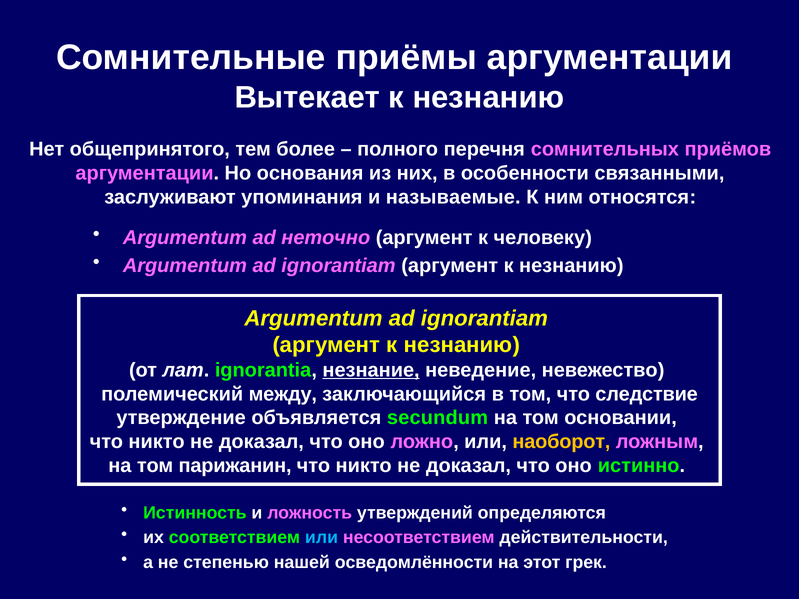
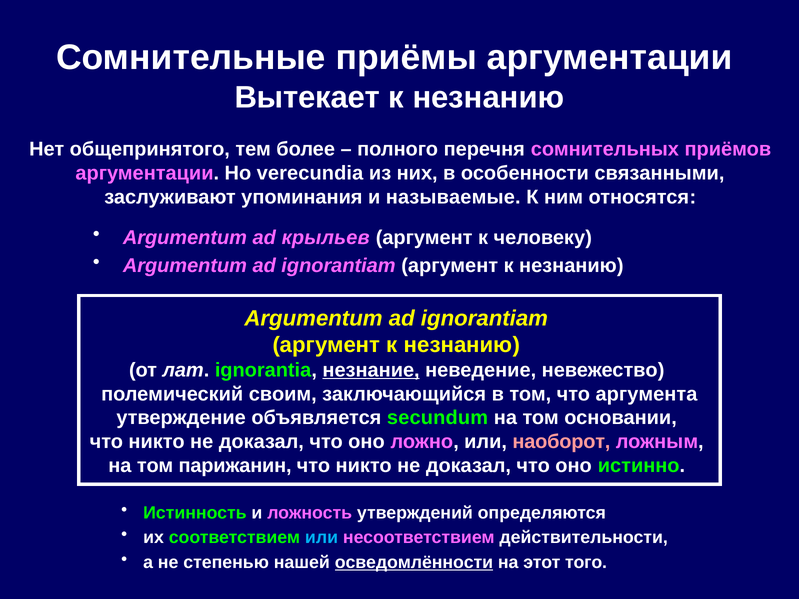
основания: основания -> verecundia
неточно: неточно -> крыльев
между: между -> своим
следствие: следствие -> аргумента
наоборот colour: yellow -> pink
осведомлённости underline: none -> present
грек: грек -> того
